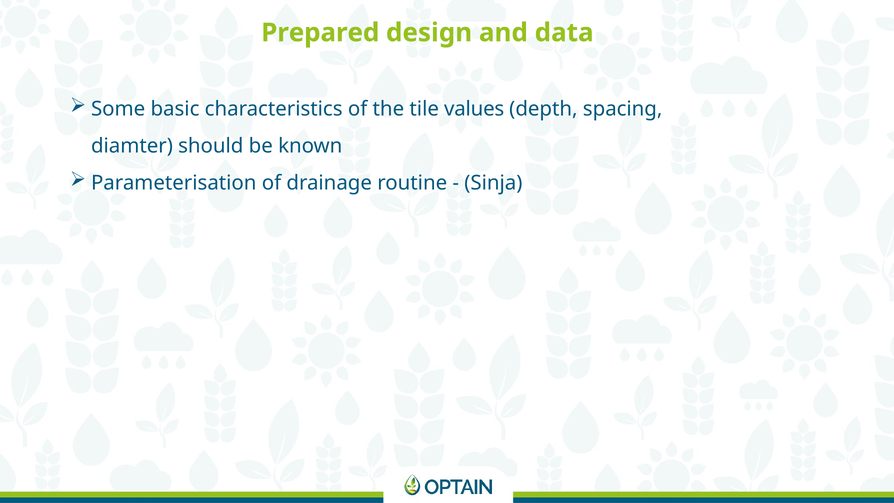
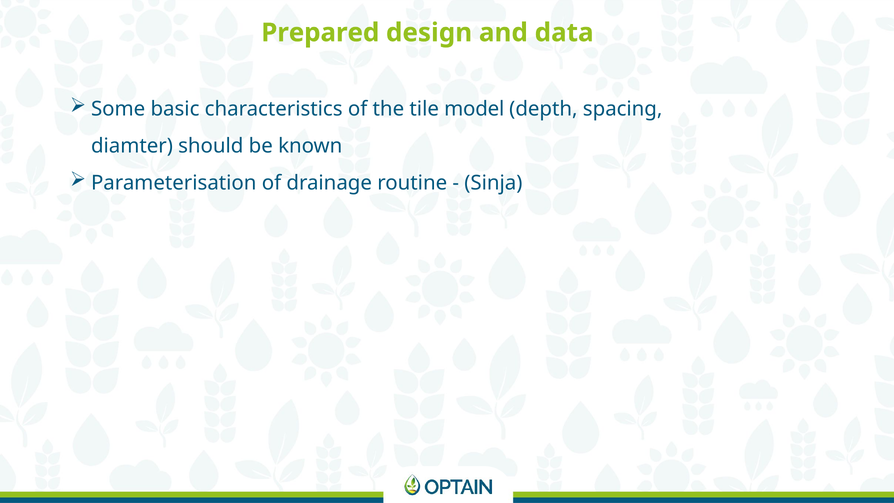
values: values -> model
